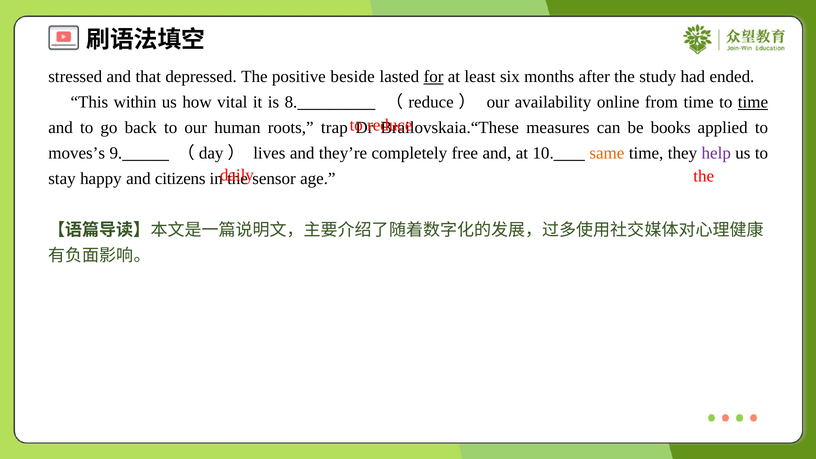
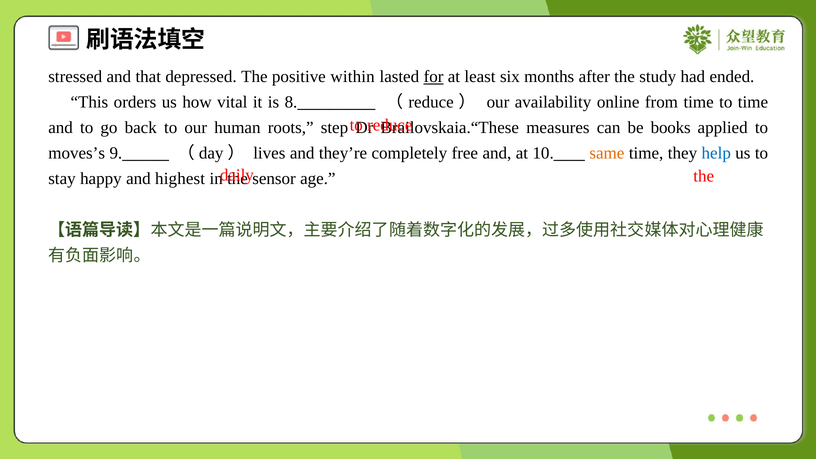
beside: beside -> within
within: within -> orders
time at (753, 102) underline: present -> none
trap: trap -> step
help colour: purple -> blue
citizens: citizens -> highest
